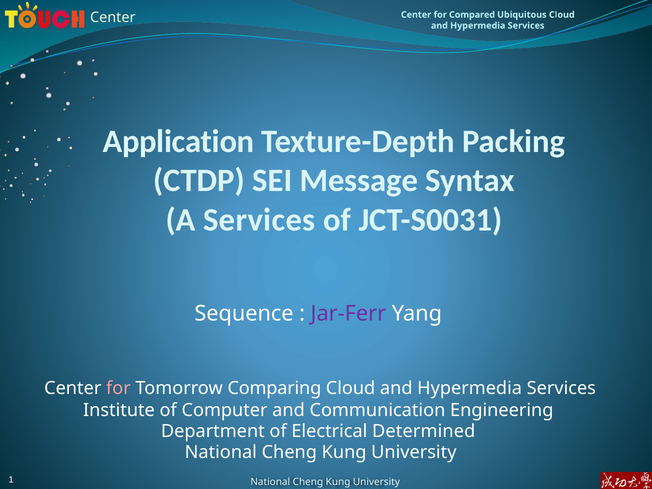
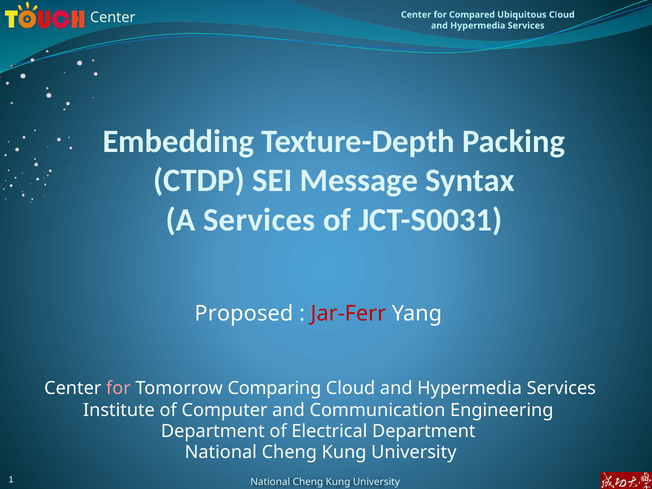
Application: Application -> Embedding
Sequence: Sequence -> Proposed
Jar-Ferr colour: purple -> red
Electrical Determined: Determined -> Department
